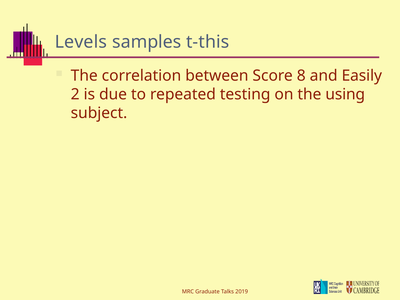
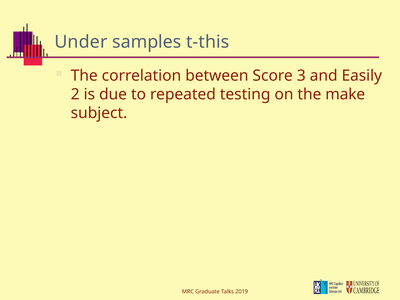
Levels: Levels -> Under
8: 8 -> 3
using: using -> make
